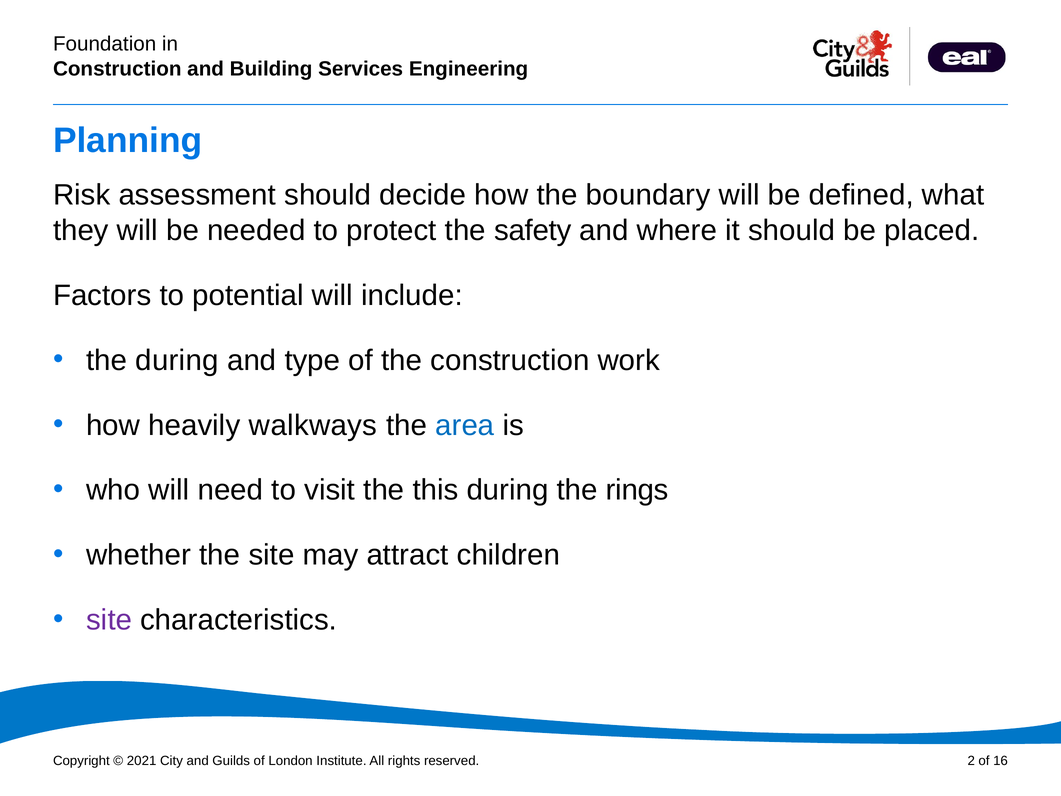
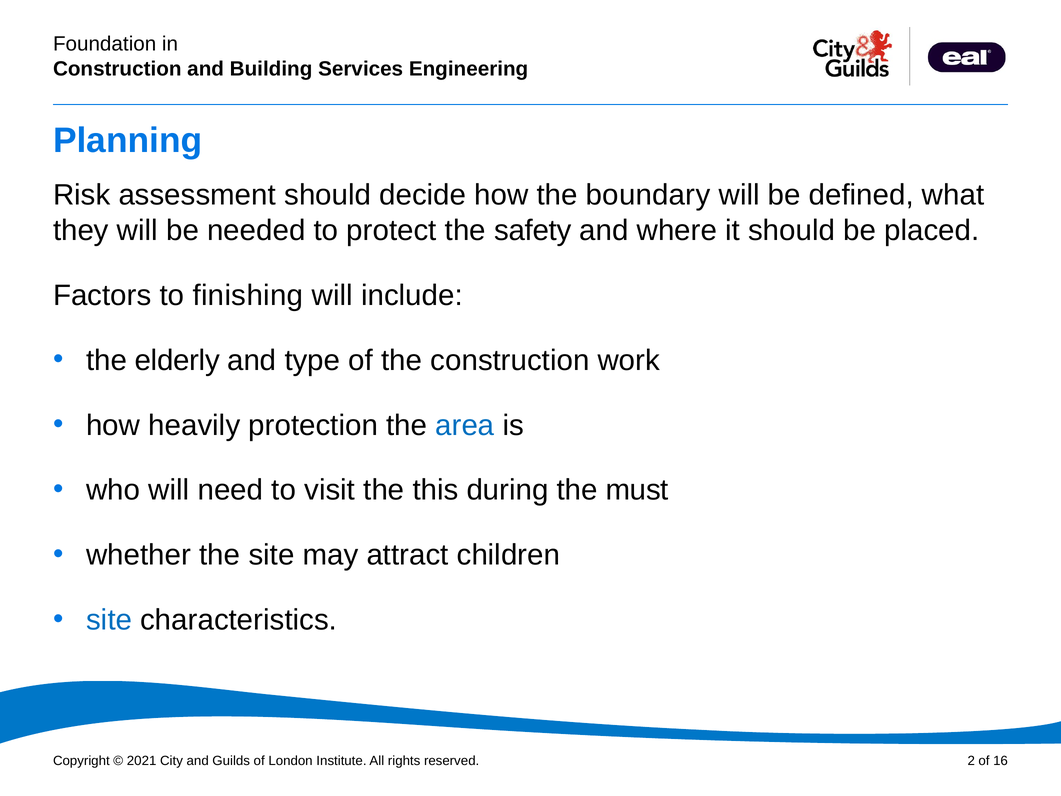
potential: potential -> finishing
the during: during -> elderly
walkways: walkways -> protection
rings: rings -> must
site at (109, 620) colour: purple -> blue
